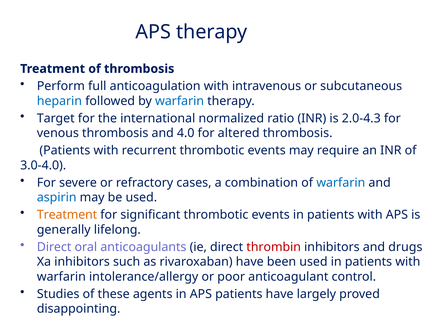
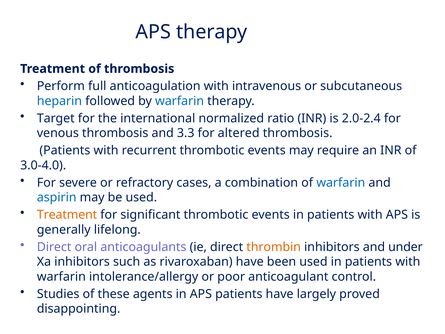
2.0-4.3: 2.0-4.3 -> 2.0-2.4
4.0: 4.0 -> 3.3
thrombin colour: red -> orange
drugs: drugs -> under
